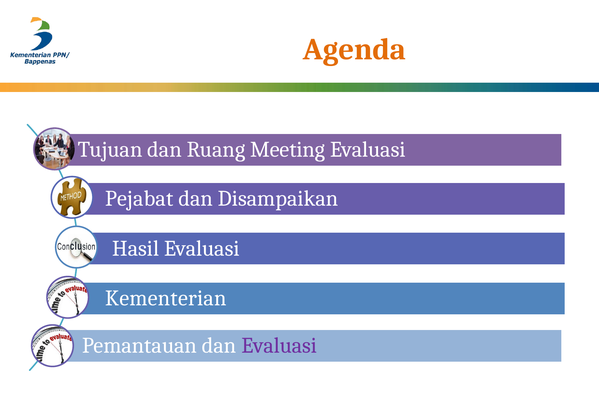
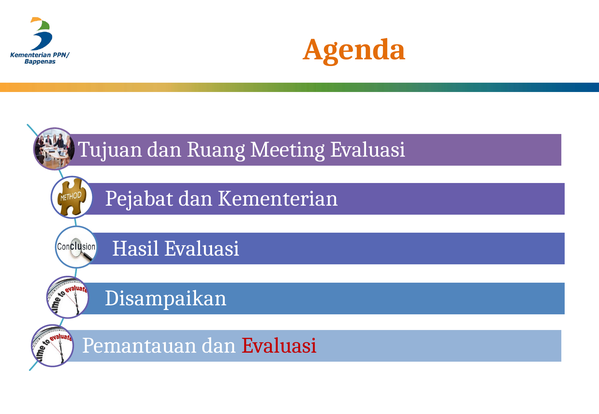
Disampaikan: Disampaikan -> Kementerian
Kementerian: Kementerian -> Disampaikan
Evaluasi at (279, 346) colour: purple -> red
